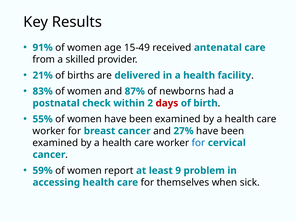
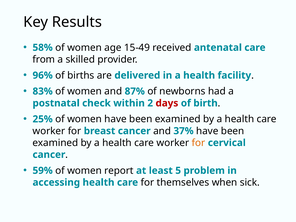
91%: 91% -> 58%
21%: 21% -> 96%
55%: 55% -> 25%
27%: 27% -> 37%
for at (198, 143) colour: blue -> orange
9: 9 -> 5
